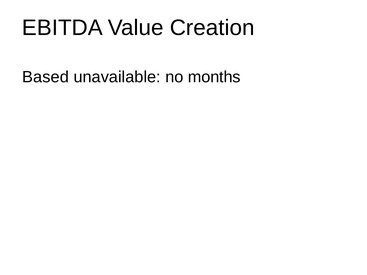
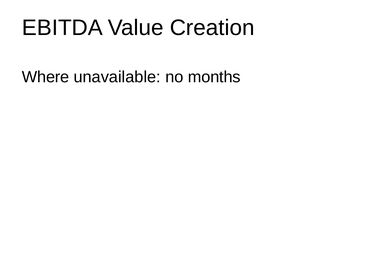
Based: Based -> Where
